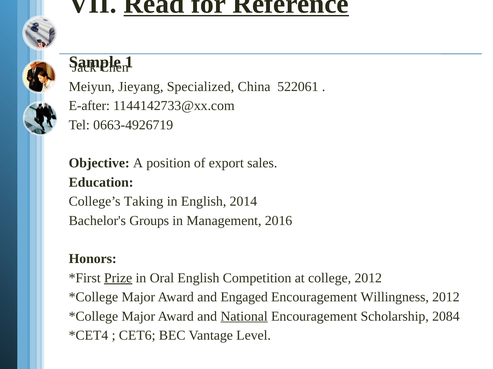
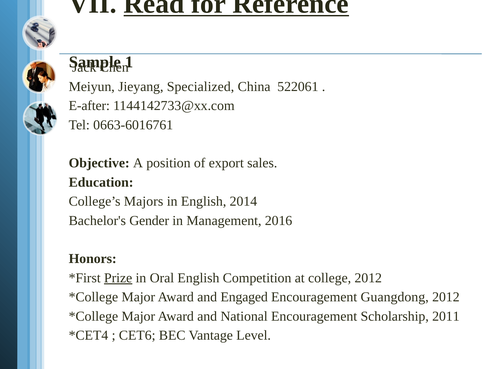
0663-4926719: 0663-4926719 -> 0663-6016761
Taking: Taking -> Majors
Groups: Groups -> Gender
Willingness: Willingness -> Guangdong
National underline: present -> none
2084: 2084 -> 2011
